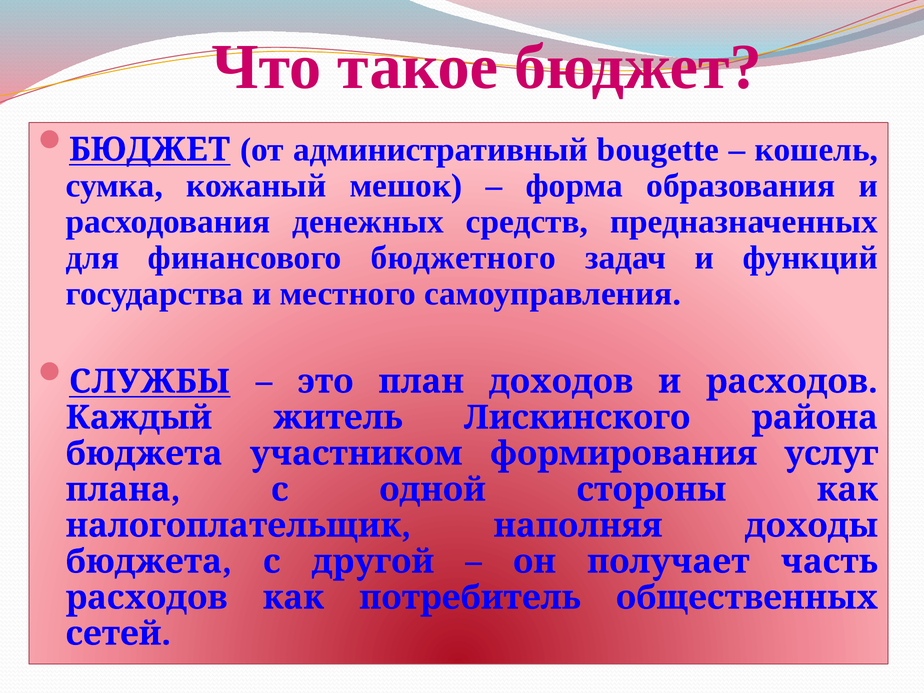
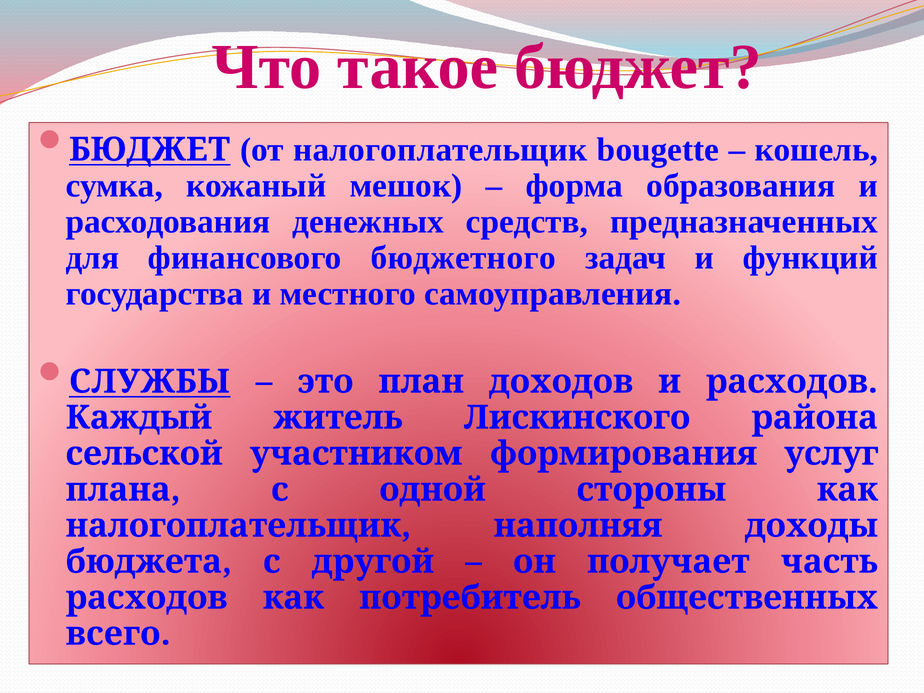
от административный: административный -> налогоплательщик
бюджета at (144, 454): бюджета -> сельской
сетей: сетей -> всего
